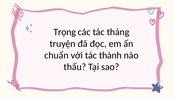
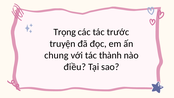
tháng: tháng -> trước
chuẩn: chuẩn -> chung
thấu: thấu -> điều
